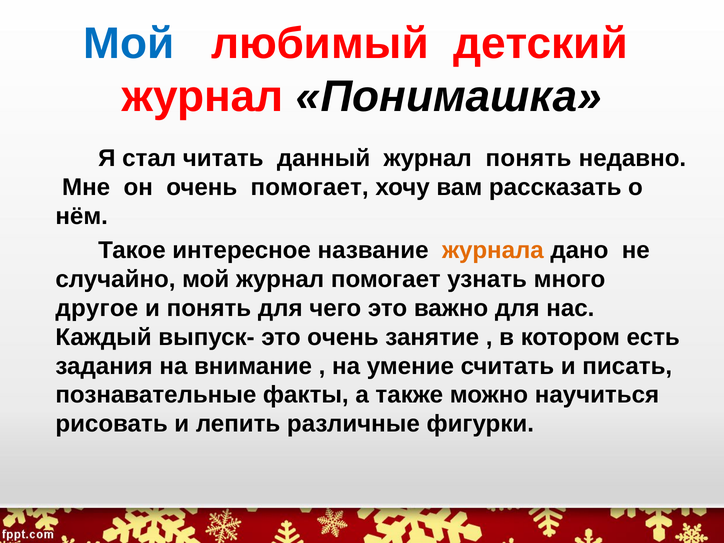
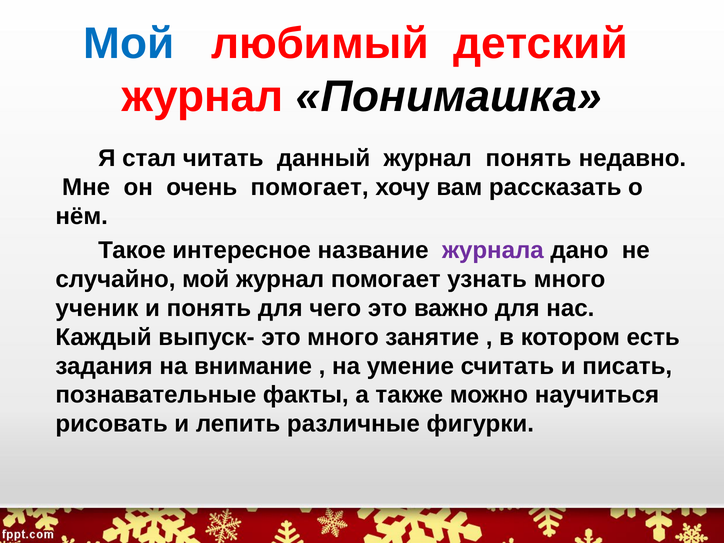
журнала colour: orange -> purple
другое: другое -> ученик
это очень: очень -> много
